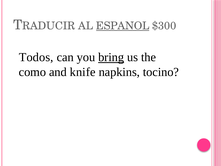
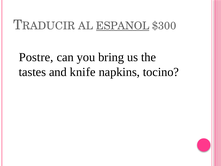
Todos: Todos -> Postre
bring underline: present -> none
como: como -> tastes
